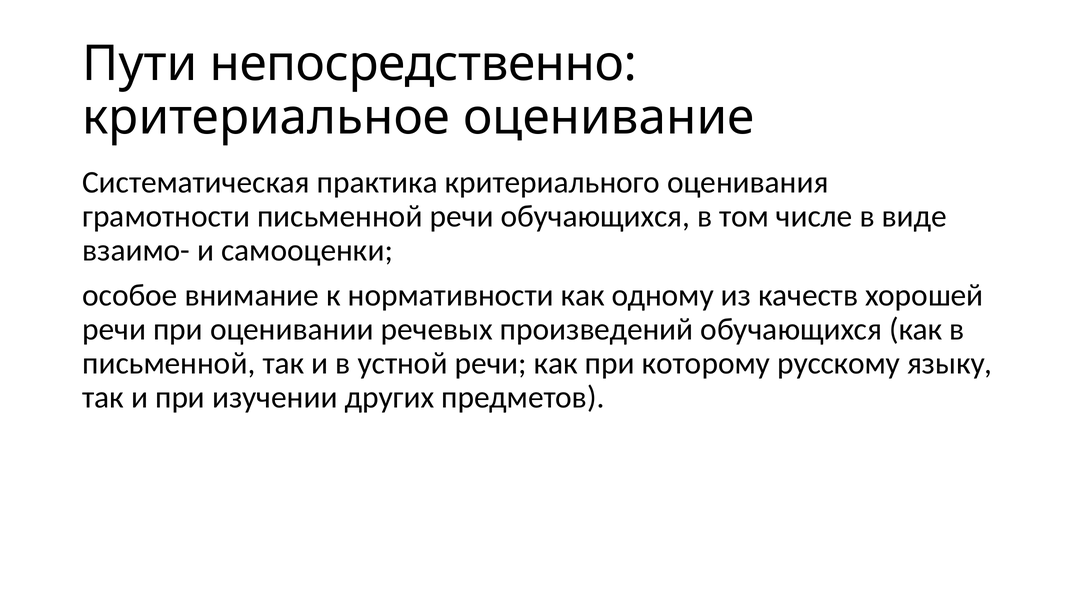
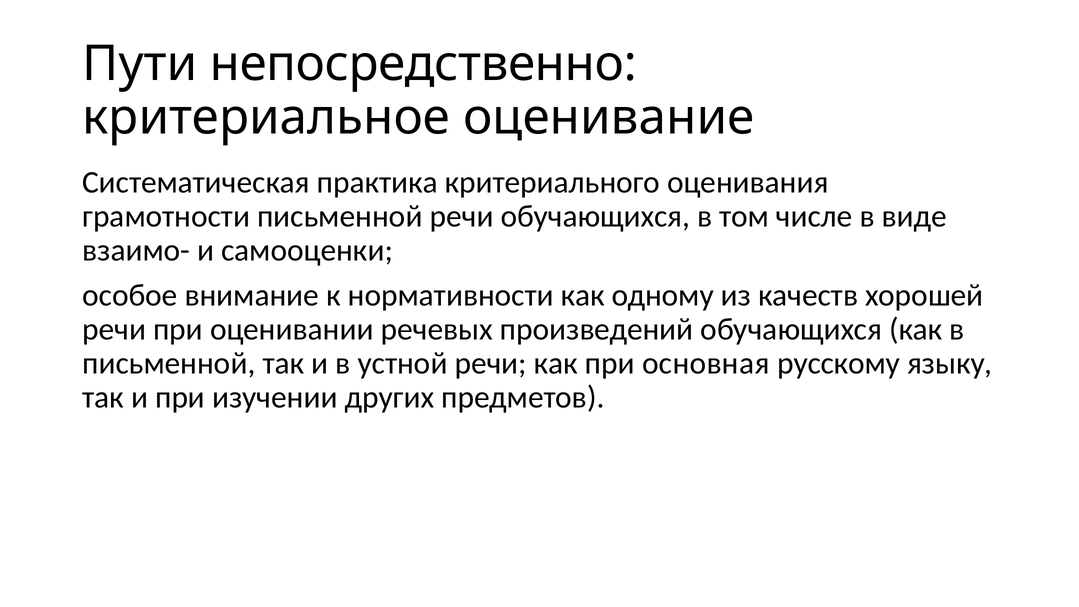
которому: которому -> основная
